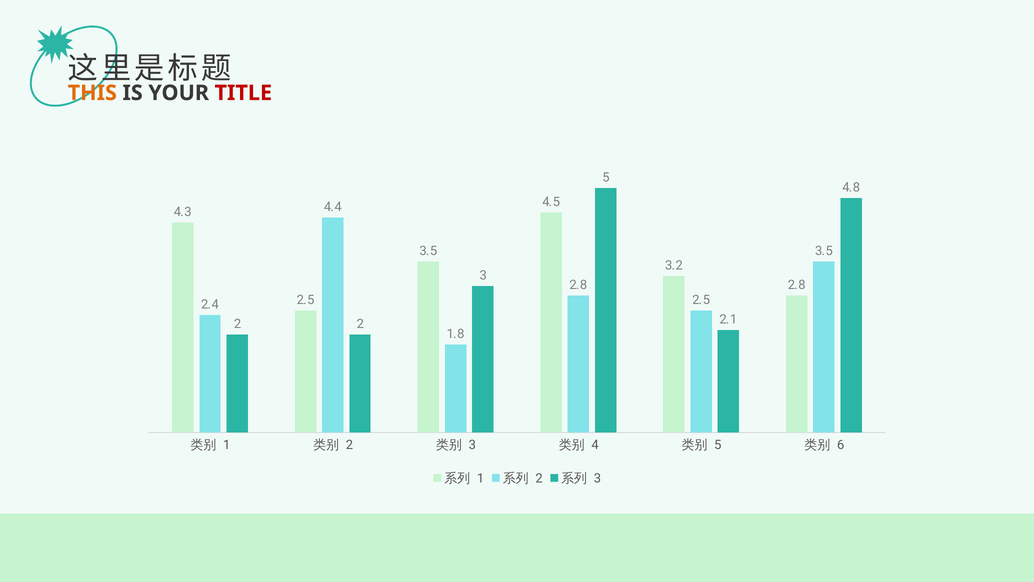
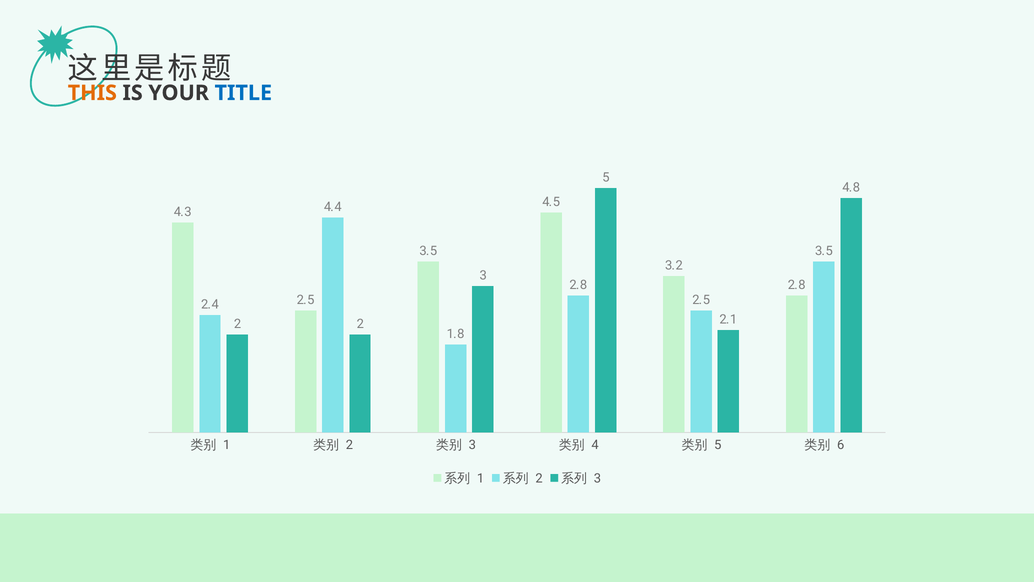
TITLE colour: red -> blue
